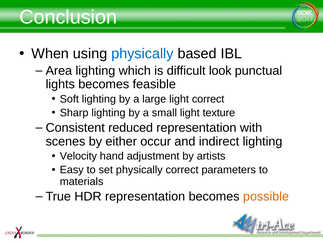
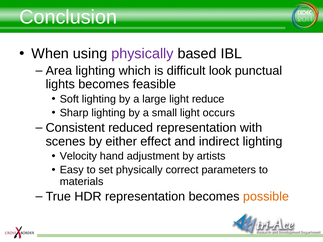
physically at (142, 54) colour: blue -> purple
light correct: correct -> reduce
texture: texture -> occurs
occur: occur -> effect
